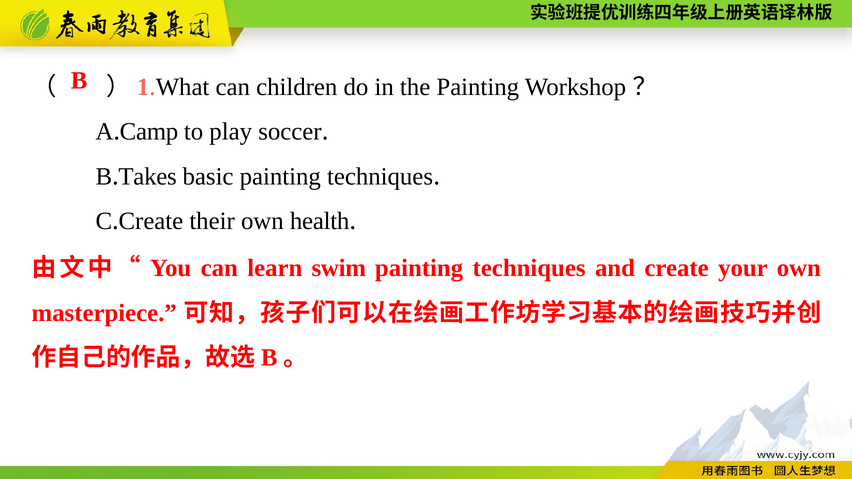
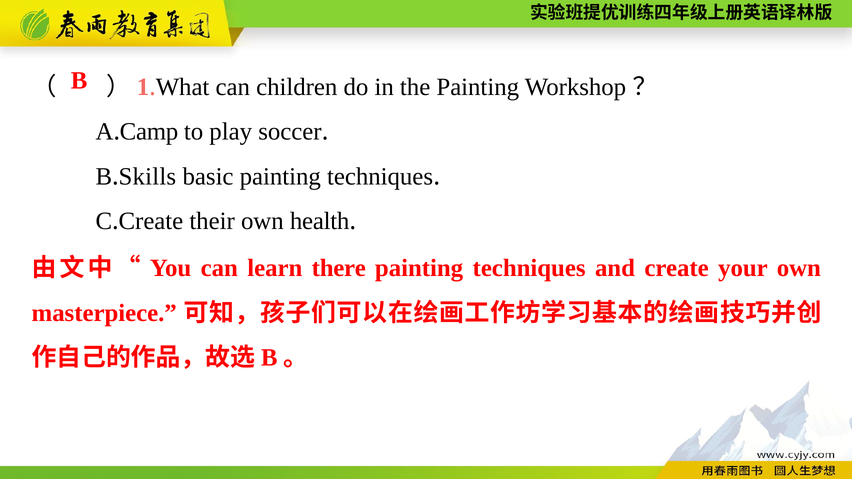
Takes: Takes -> Skills
swim: swim -> there
